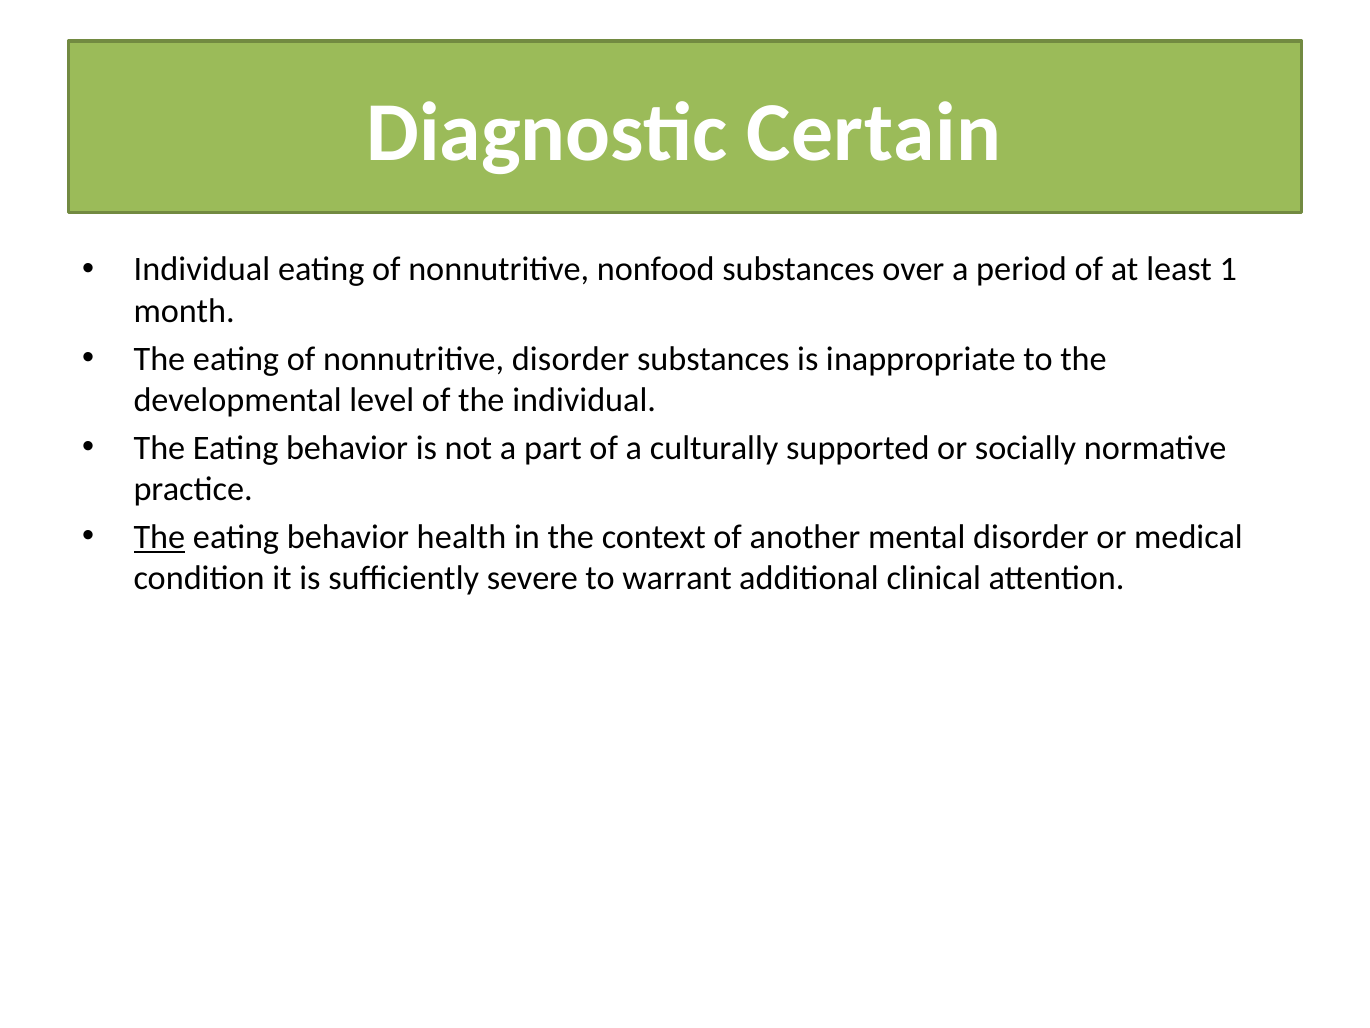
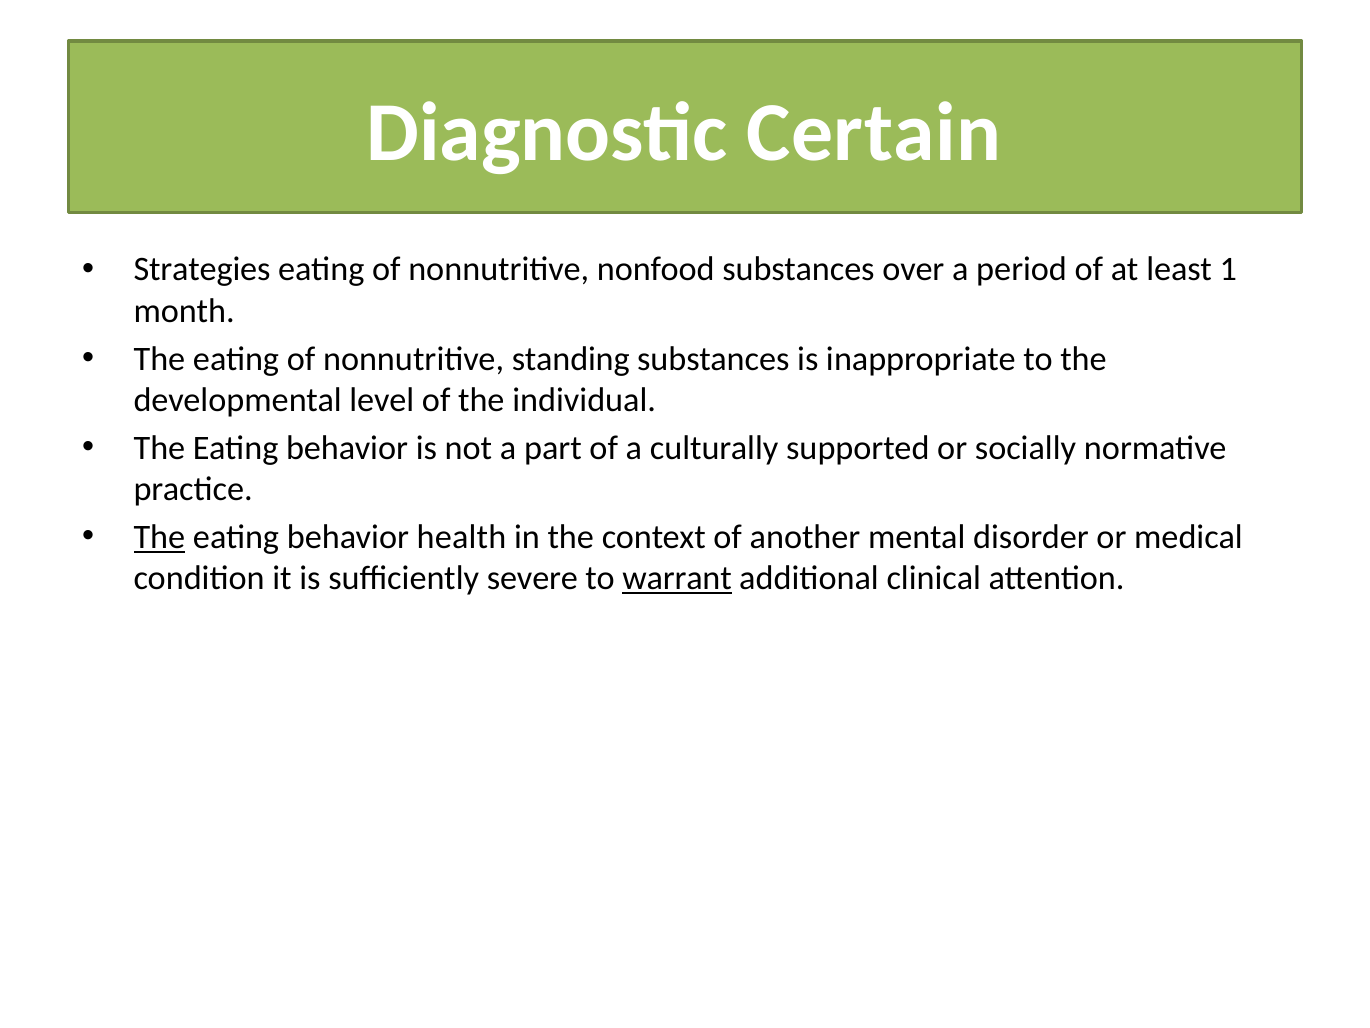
Individual at (202, 270): Individual -> Strategies
nonnutritive disorder: disorder -> standing
warrant underline: none -> present
